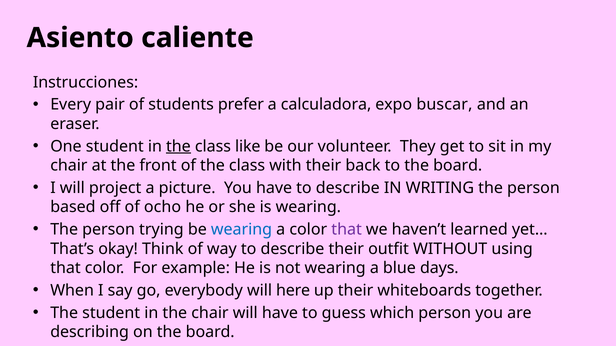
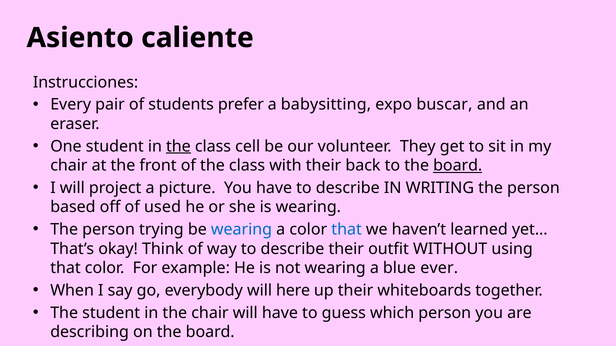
calculadora: calculadora -> babysitting
like: like -> cell
board at (458, 166) underline: none -> present
ocho: ocho -> used
that at (347, 230) colour: purple -> blue
days: days -> ever
